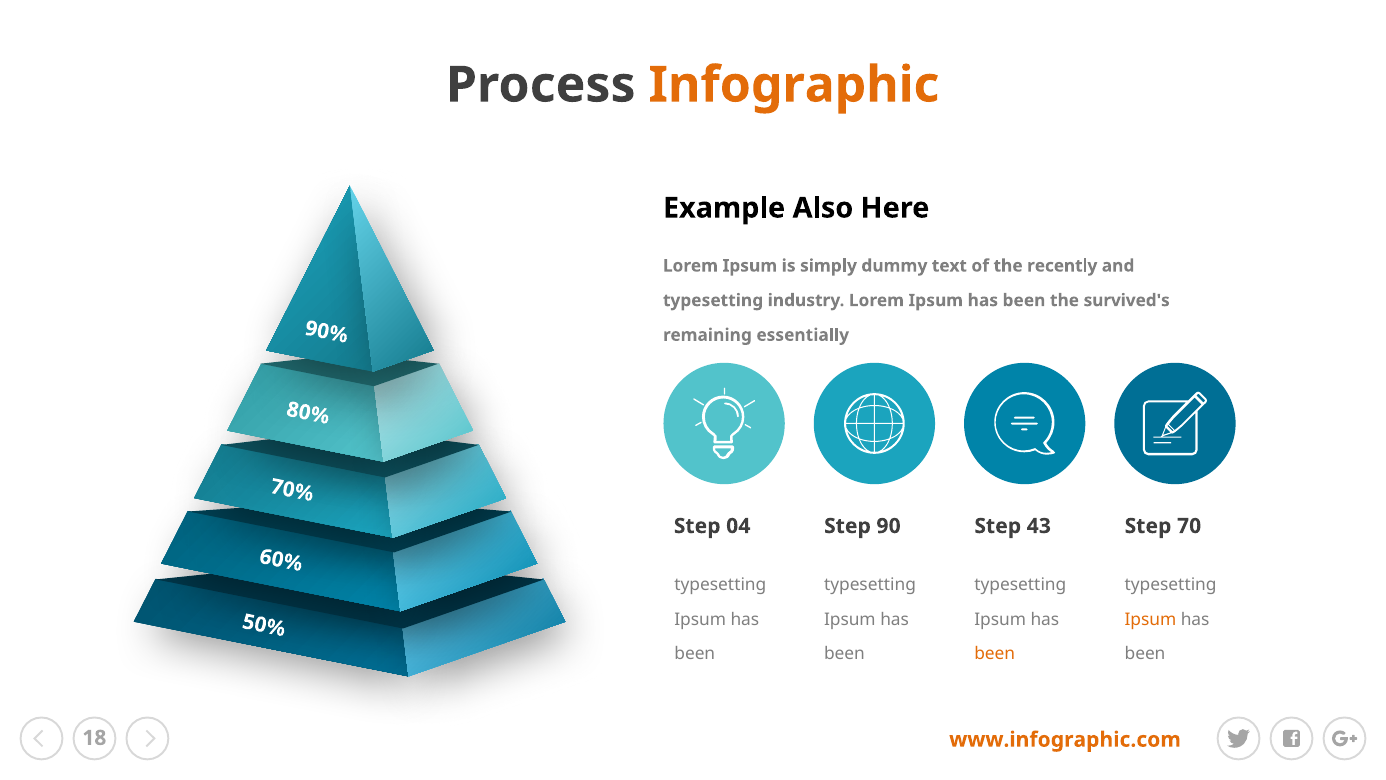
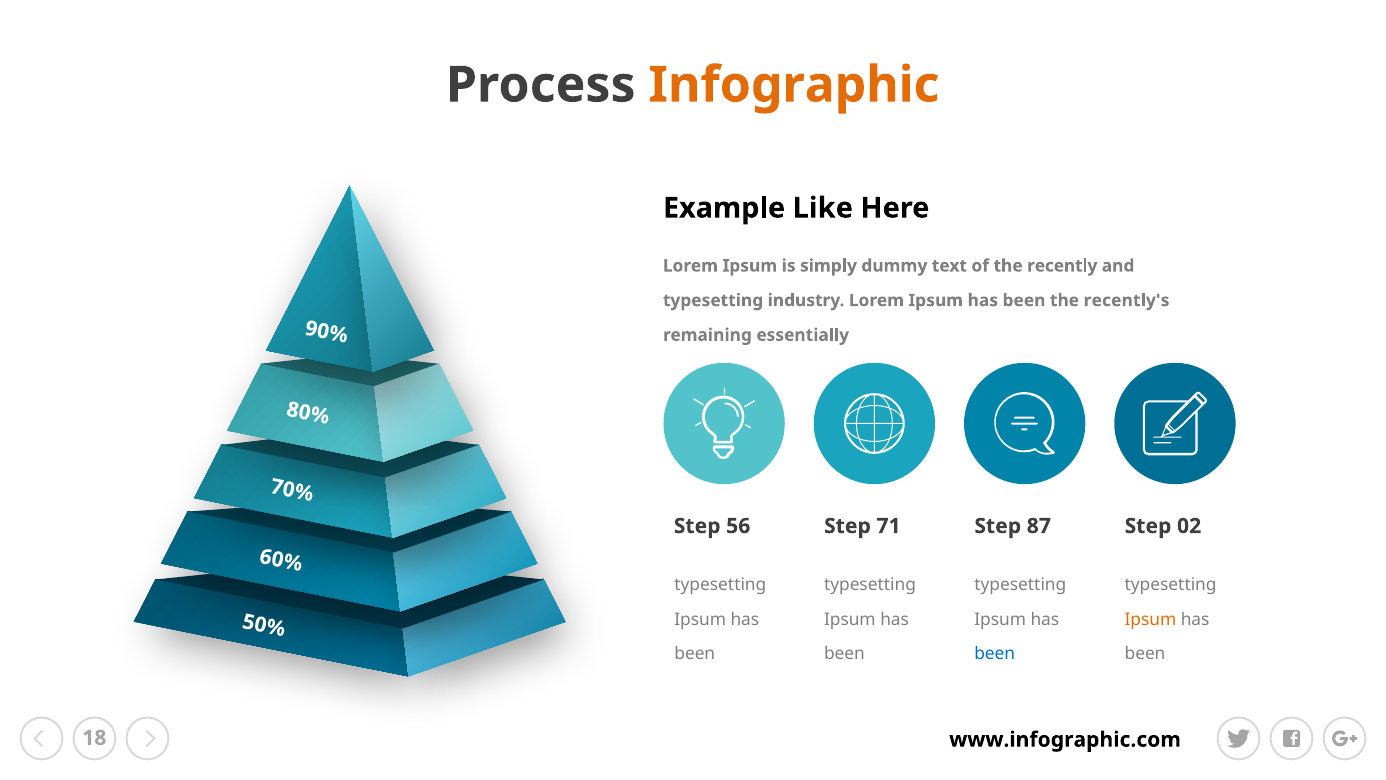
Also: Also -> Like
survived's: survived's -> recently's
04: 04 -> 56
90: 90 -> 71
43: 43 -> 87
70: 70 -> 02
been at (995, 654) colour: orange -> blue
www.infographic.com colour: orange -> black
